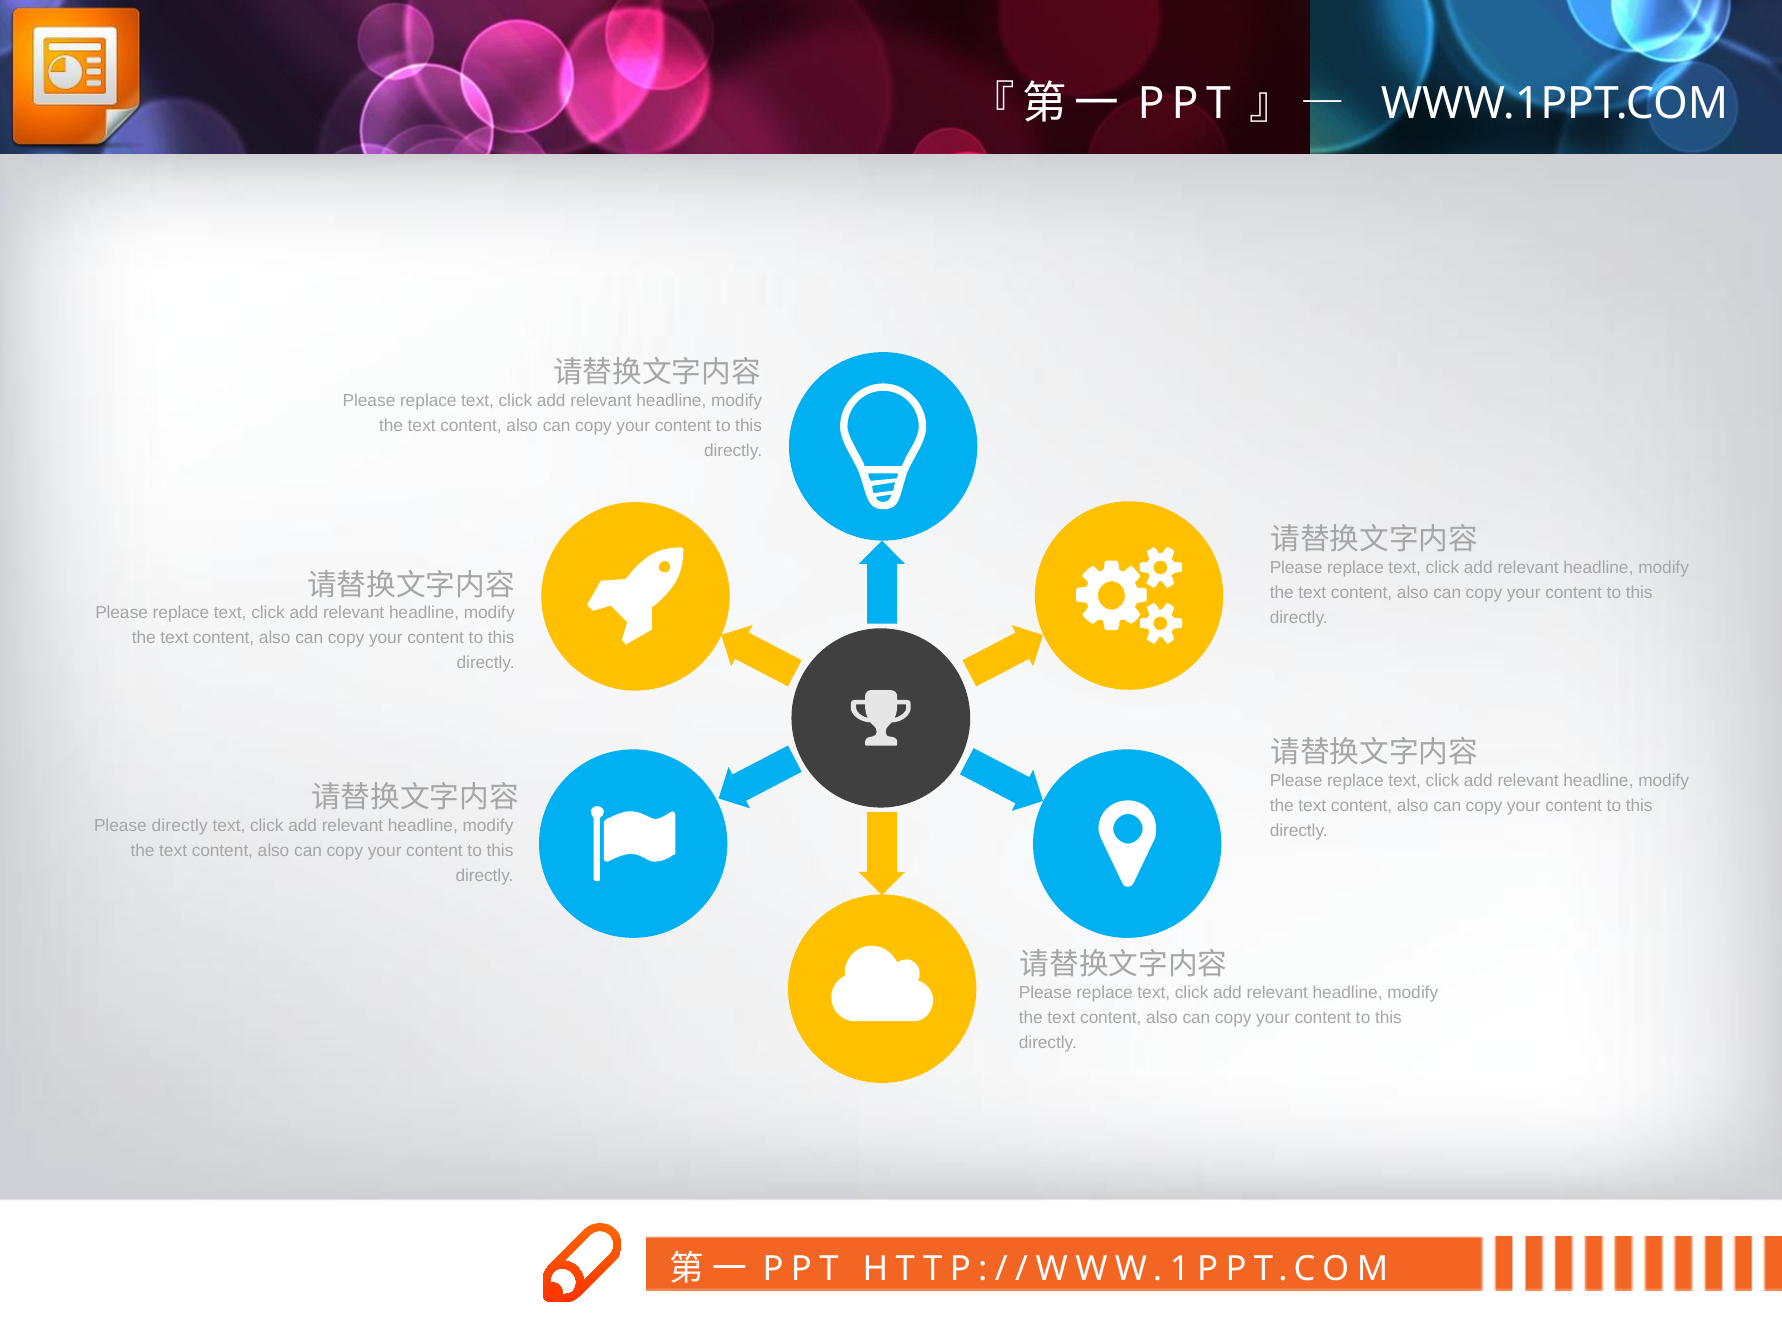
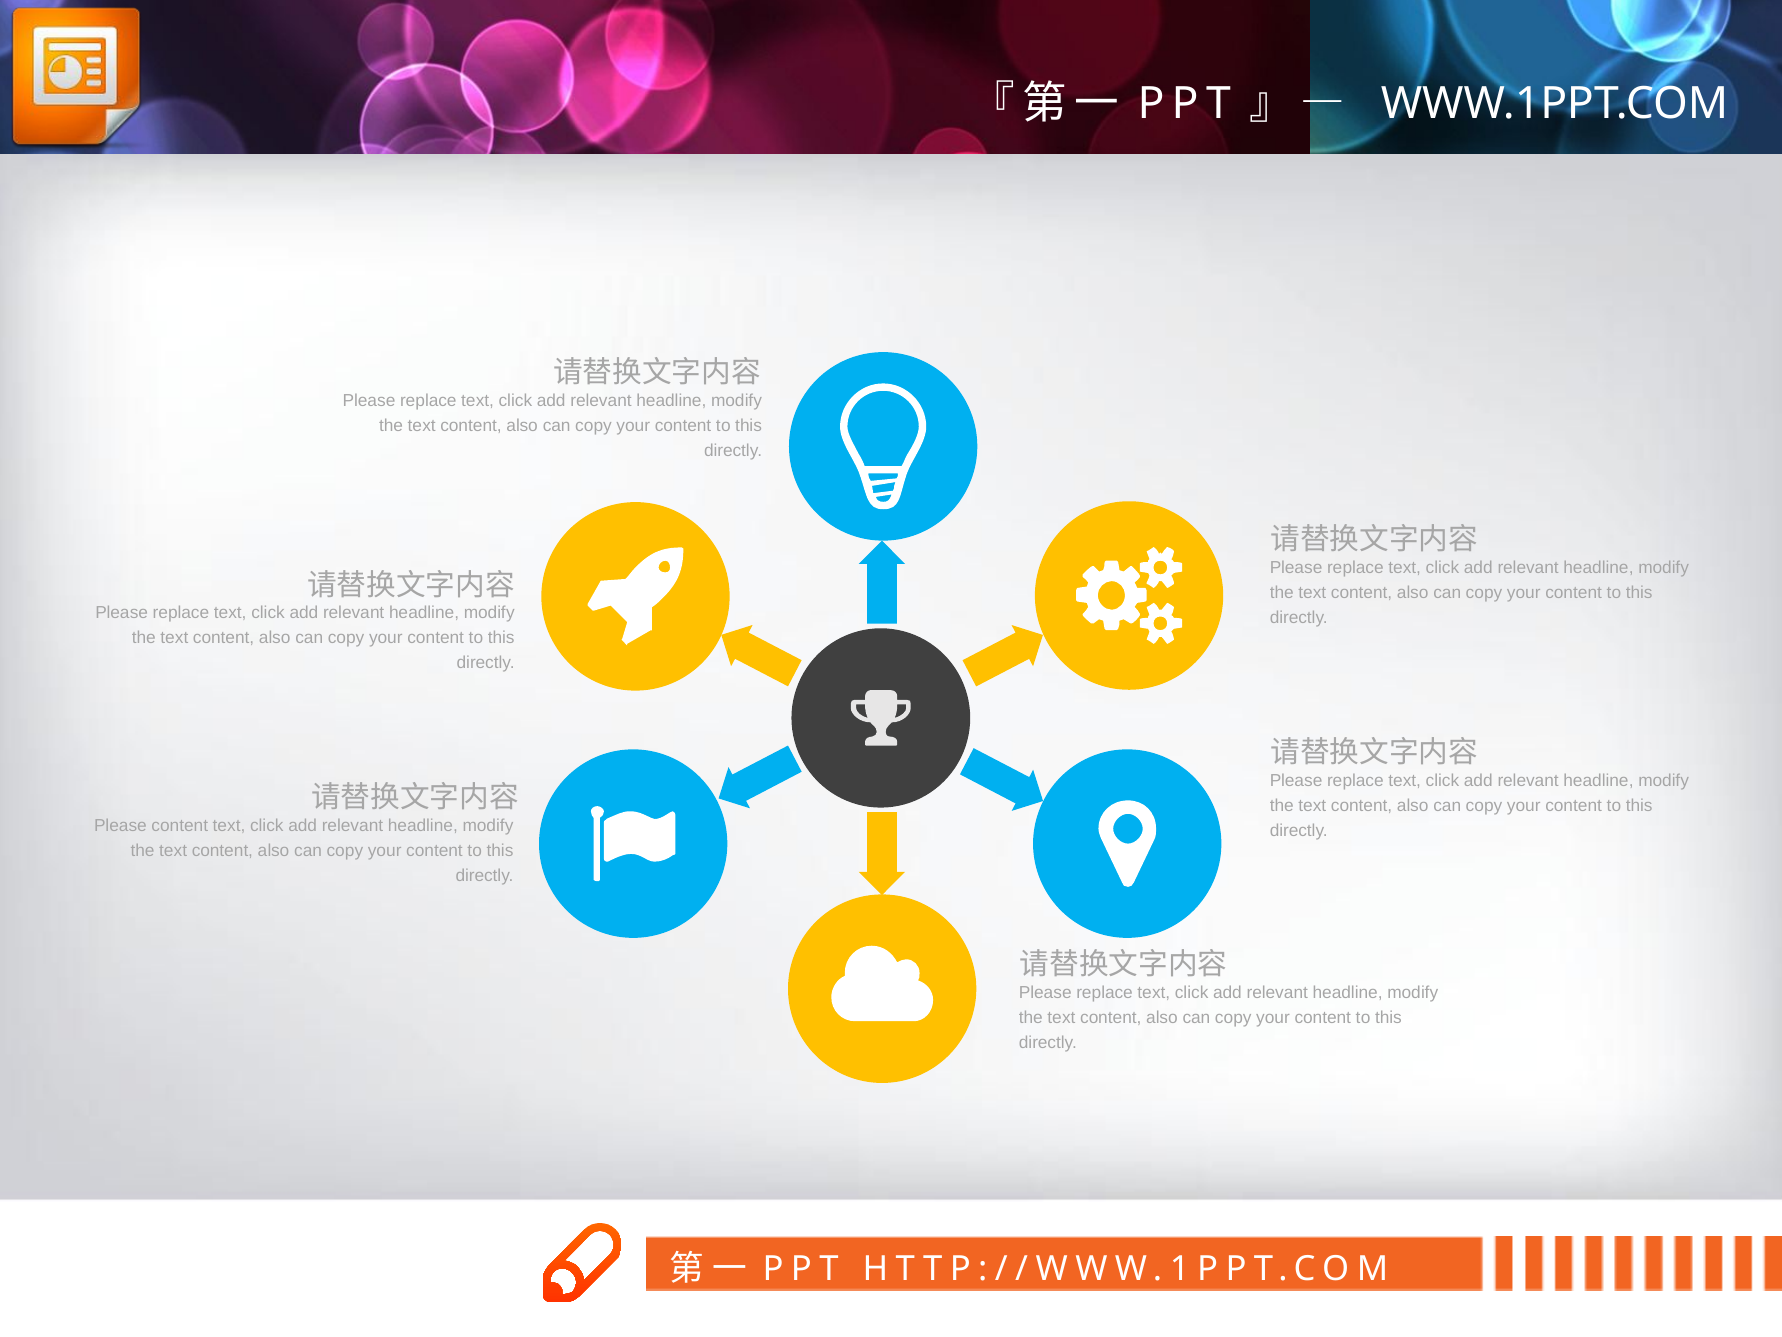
Please directly: directly -> content
